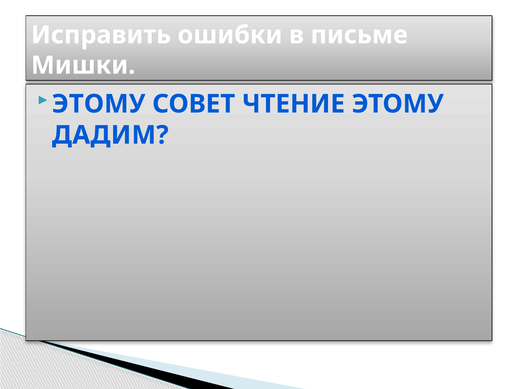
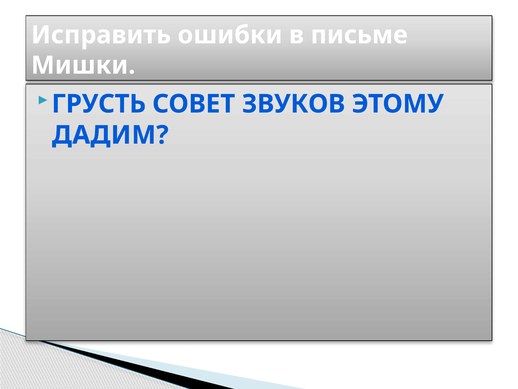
ЭТОМУ at (99, 104): ЭТОМУ -> ГРУСТЬ
ЧТЕНИЕ: ЧТЕНИЕ -> ЗВУКОВ
